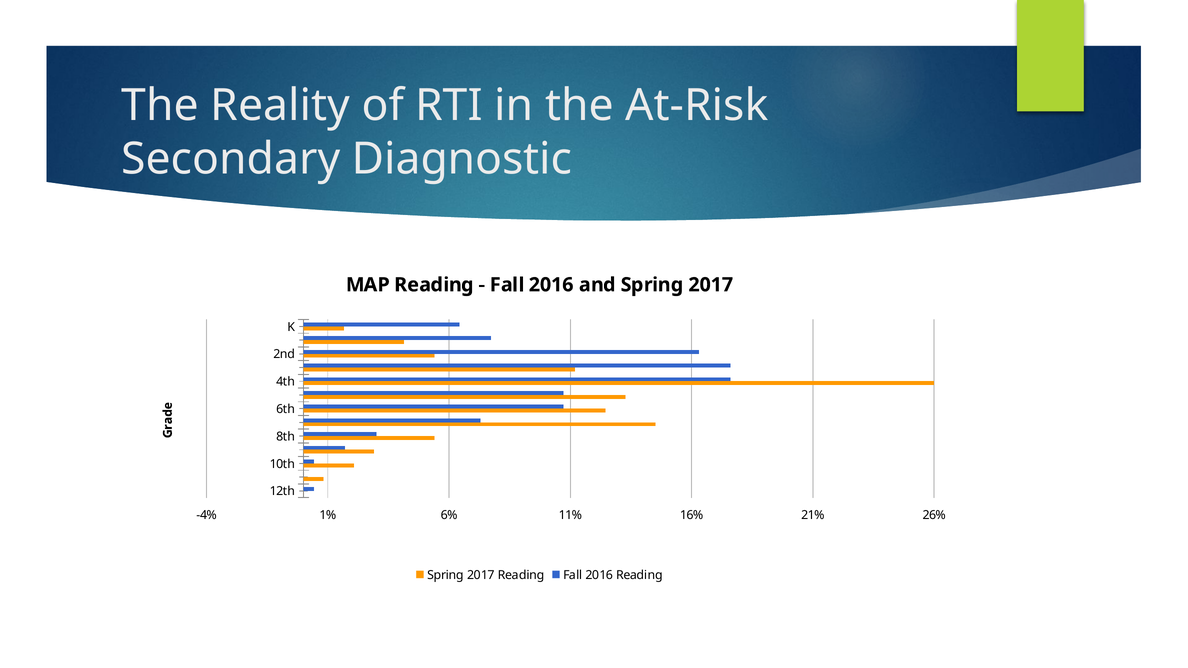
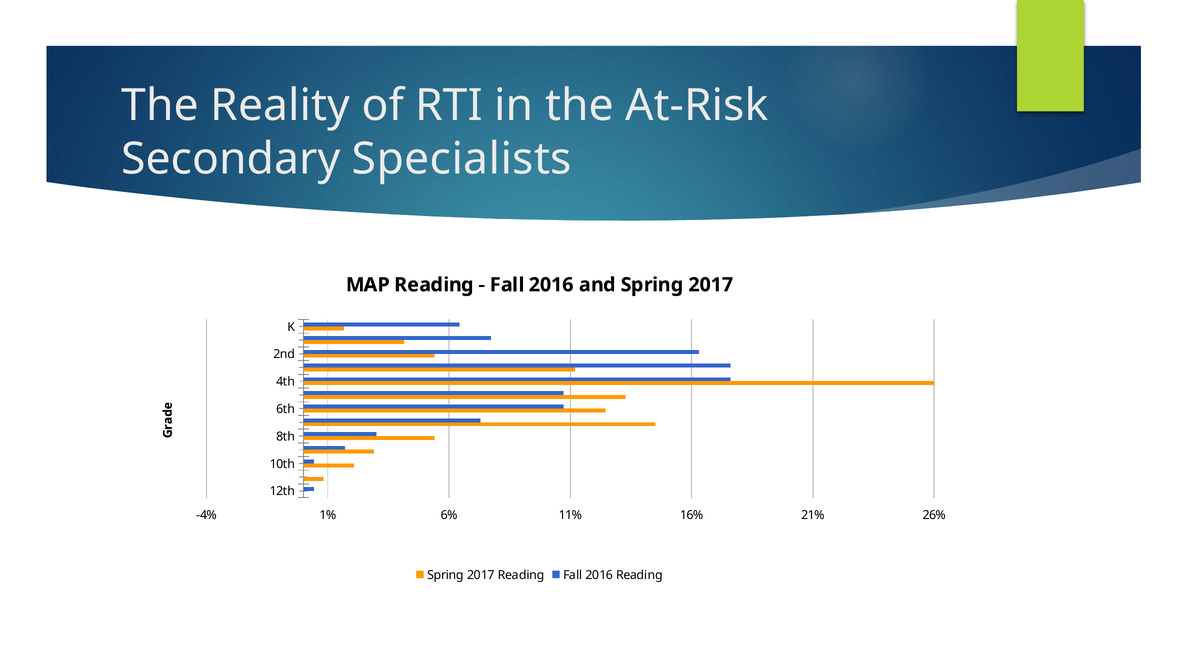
Diagnostic: Diagnostic -> Specialists
